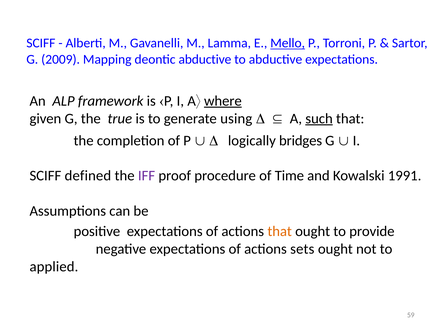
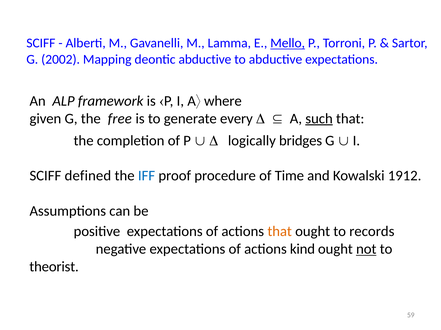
2009: 2009 -> 2002
where underline: present -> none
true: true -> free
using: using -> every
IFF colour: purple -> blue
1991: 1991 -> 1912
provide: provide -> records
sets: sets -> kind
not underline: none -> present
applied: applied -> theorist
